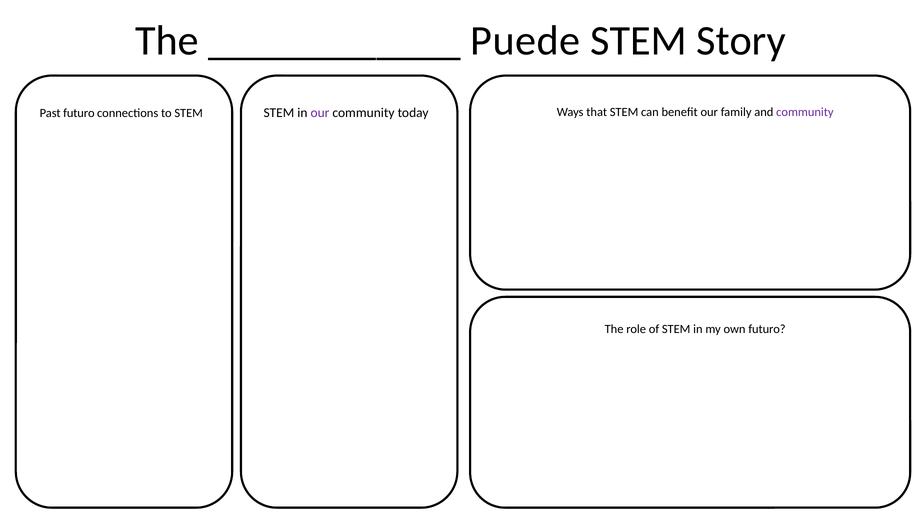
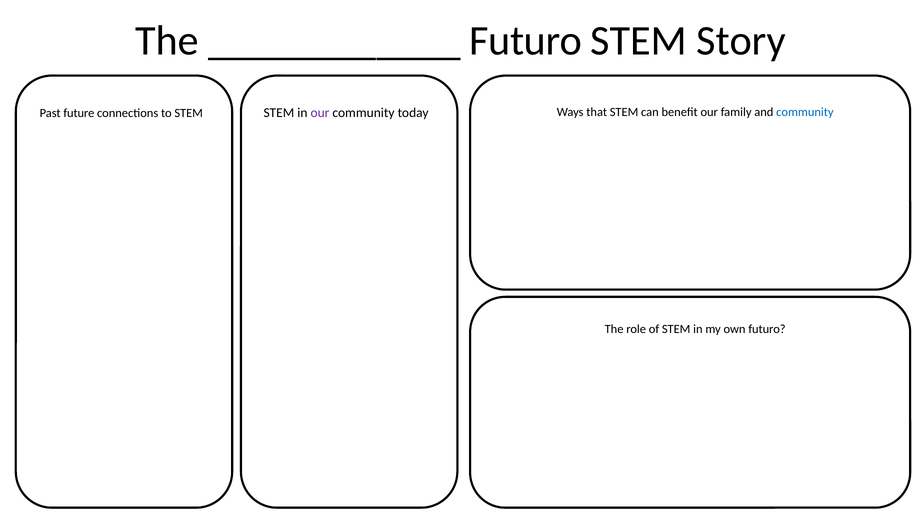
Puede at (525, 41): Puede -> Futuro
Past futuro: futuro -> future
community at (805, 112) colour: purple -> blue
